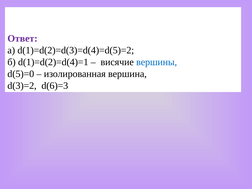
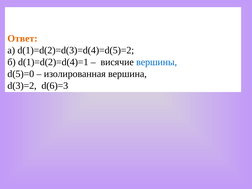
Ответ colour: purple -> orange
